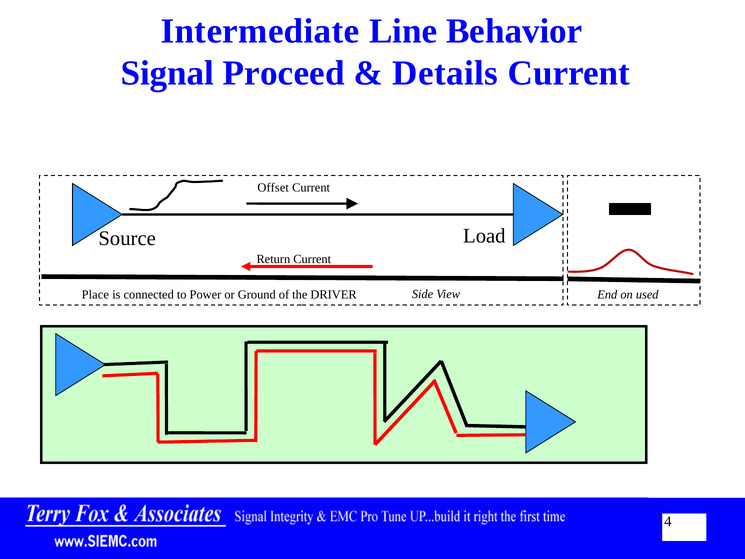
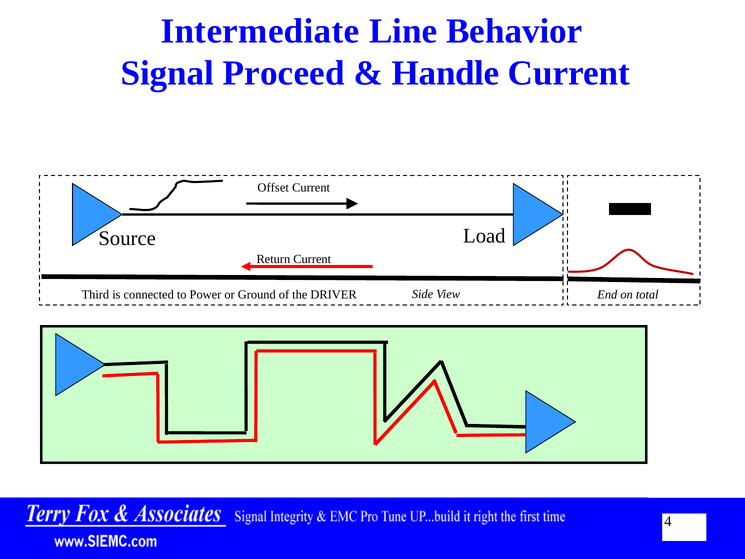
Details: Details -> Handle
Place: Place -> Third
used: used -> total
